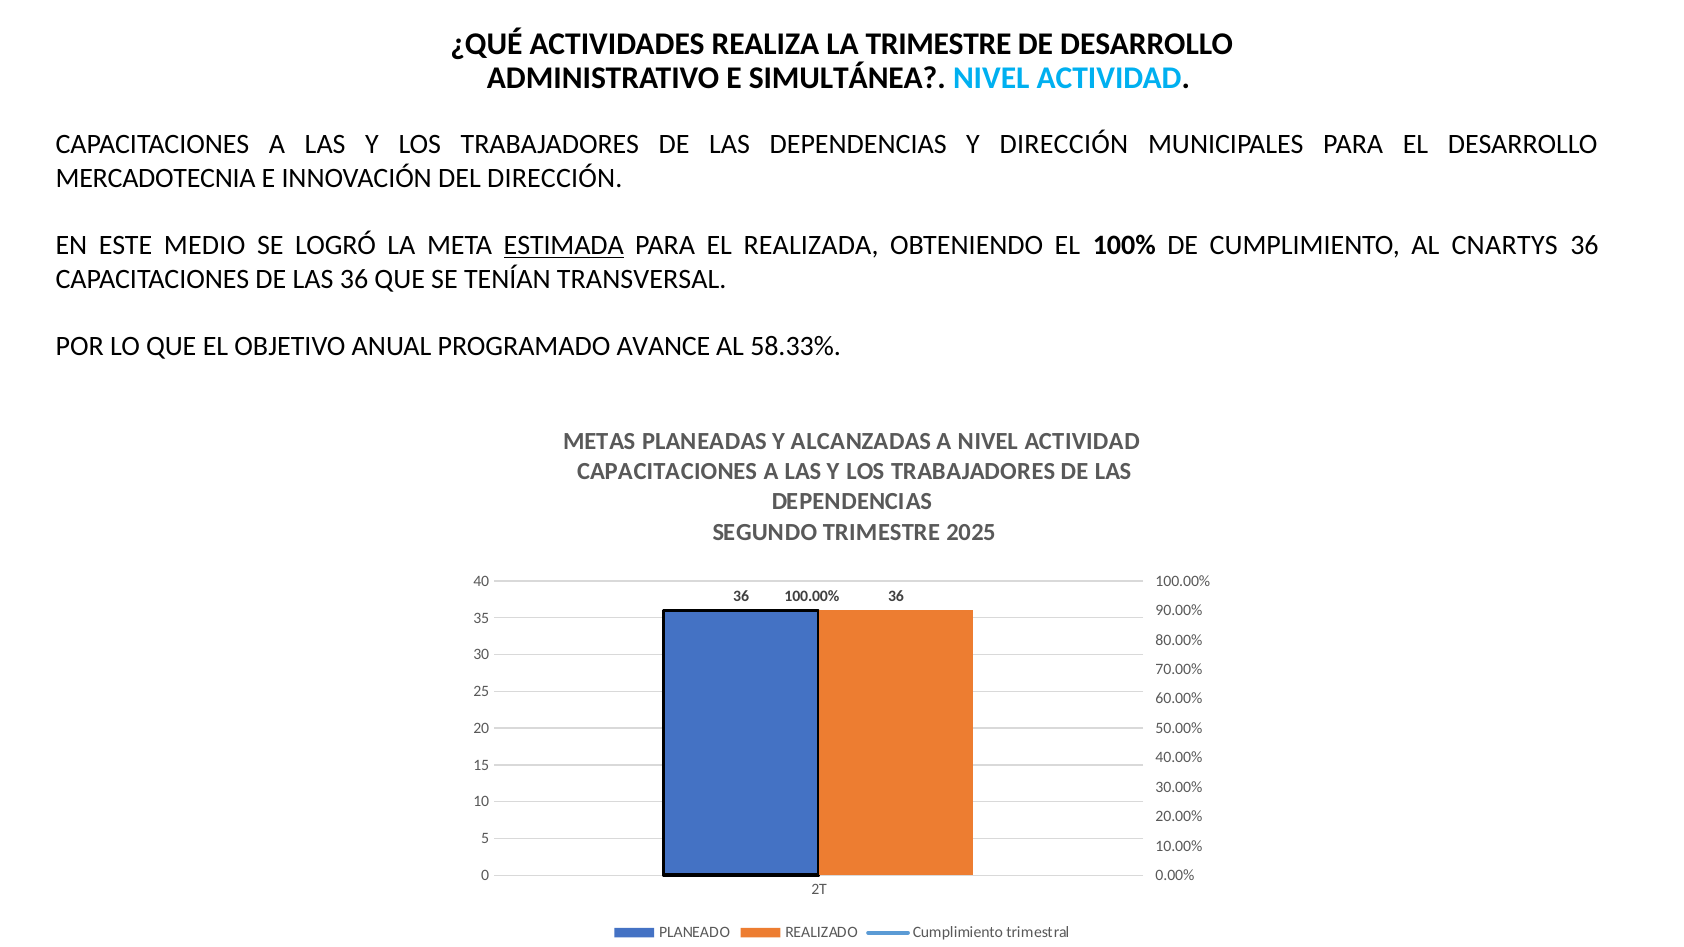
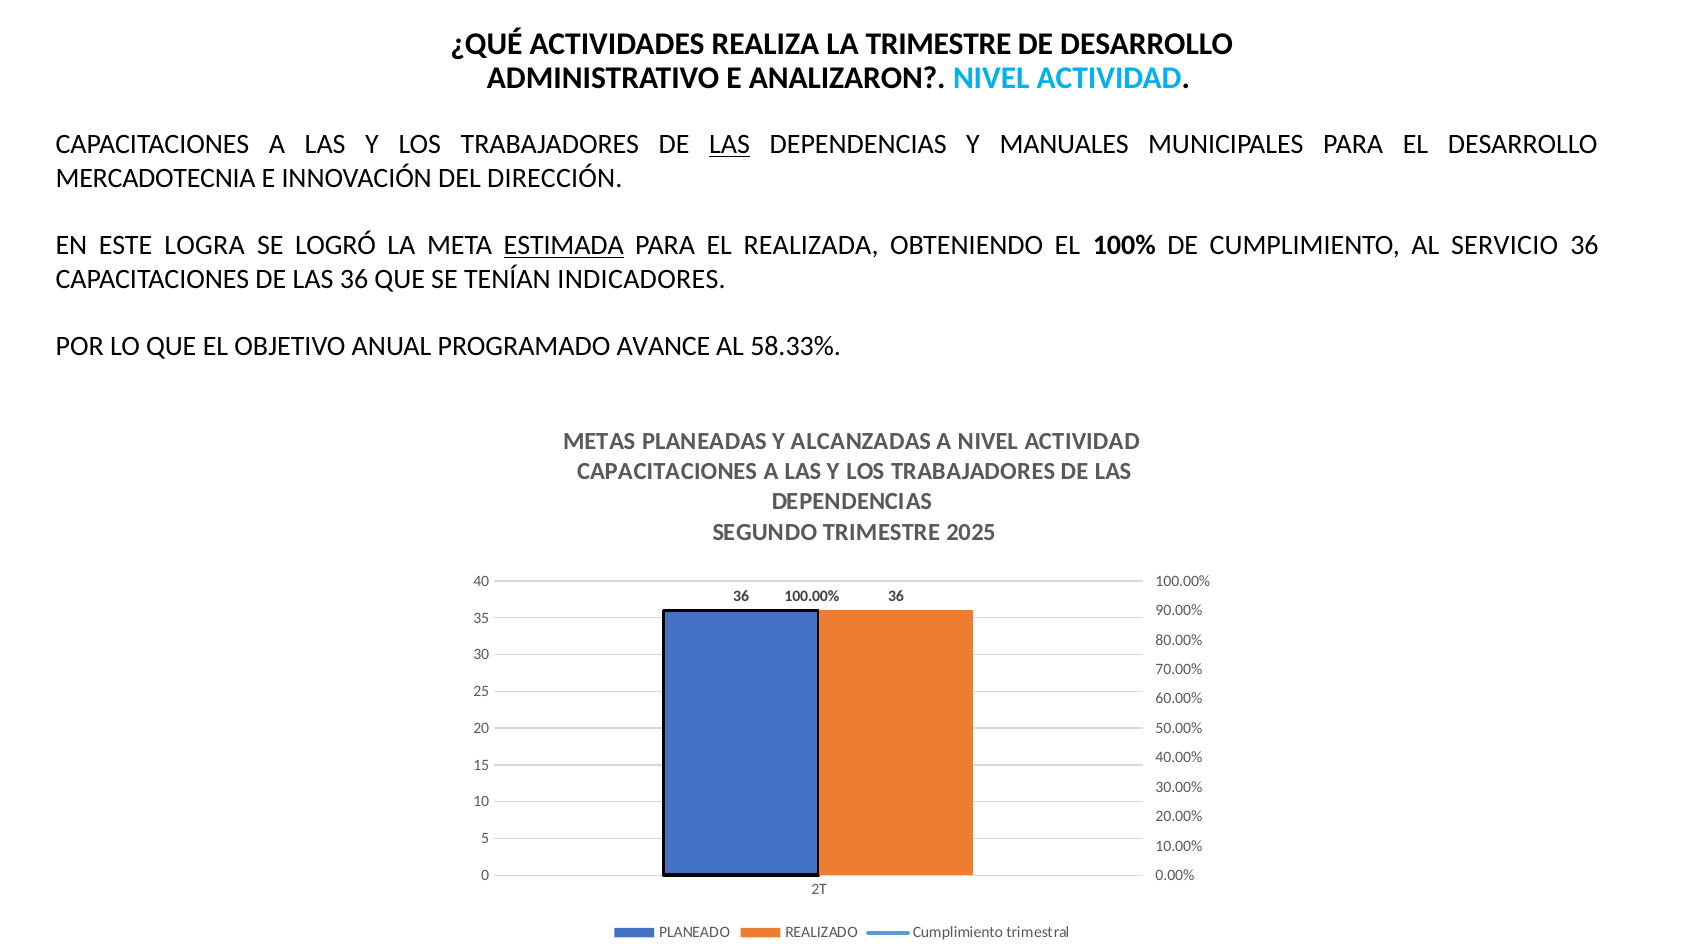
SIMULTÁNEA: SIMULTÁNEA -> ANALIZARON
LAS at (730, 145) underline: none -> present
Y DIRECCIÓN: DIRECCIÓN -> MANUALES
MEDIO: MEDIO -> LOGRA
CNARTYS: CNARTYS -> SERVICIO
TRANSVERSAL: TRANSVERSAL -> INDICADORES
